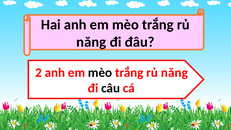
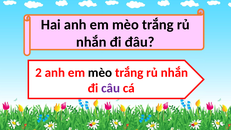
năng at (91, 42): năng -> nhắn
năng at (174, 73): năng -> nhắn
câu colour: black -> purple
